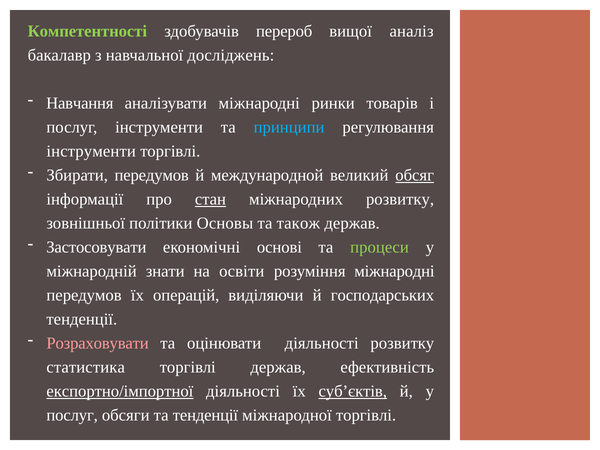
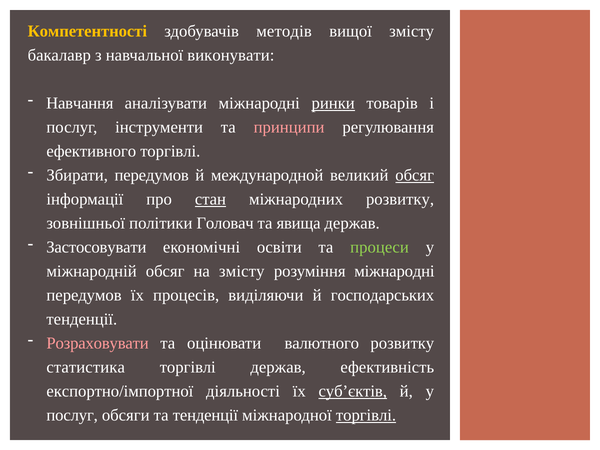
Компетентності colour: light green -> yellow
перероб: перероб -> методів
вищої аналіз: аналіз -> змісту
досліджень: досліджень -> виконувати
ринки underline: none -> present
принципи colour: light blue -> pink
інструменти at (91, 151): інструменти -> ефективного
Основы: Основы -> Головач
також: також -> явища
основі: основі -> освіти
міжнародній знати: знати -> обсяг
на освіти: освіти -> змісту
операцій: операцій -> процесів
оцінювати діяльності: діяльності -> валютного
експортно/імпортної underline: present -> none
торгівлі at (366, 415) underline: none -> present
